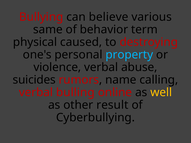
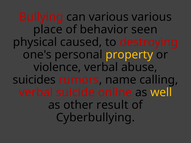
can believe: believe -> various
same: same -> place
term: term -> seen
property colour: light blue -> yellow
bulling: bulling -> suicide
